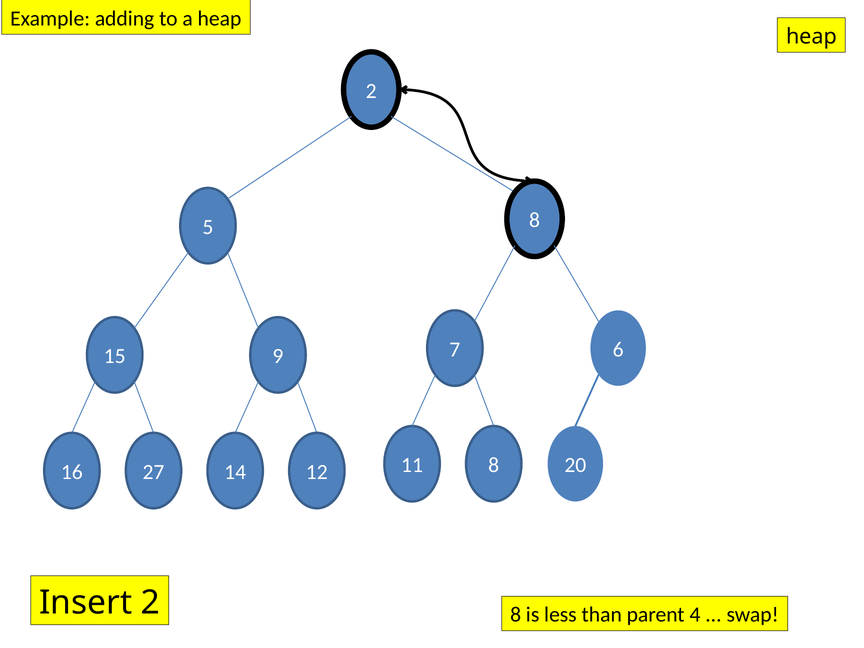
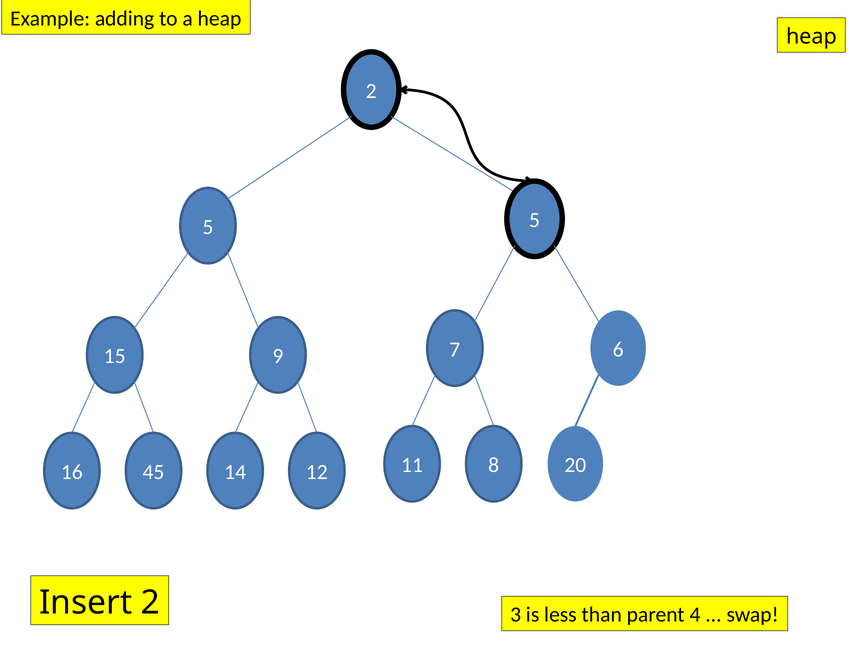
5 8: 8 -> 5
27: 27 -> 45
2 8: 8 -> 3
